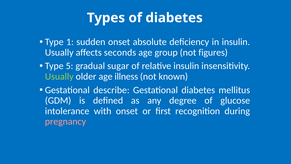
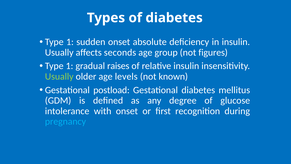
5 at (70, 66): 5 -> 1
sugar: sugar -> raises
illness: illness -> levels
describe: describe -> postload
pregnancy colour: pink -> light blue
